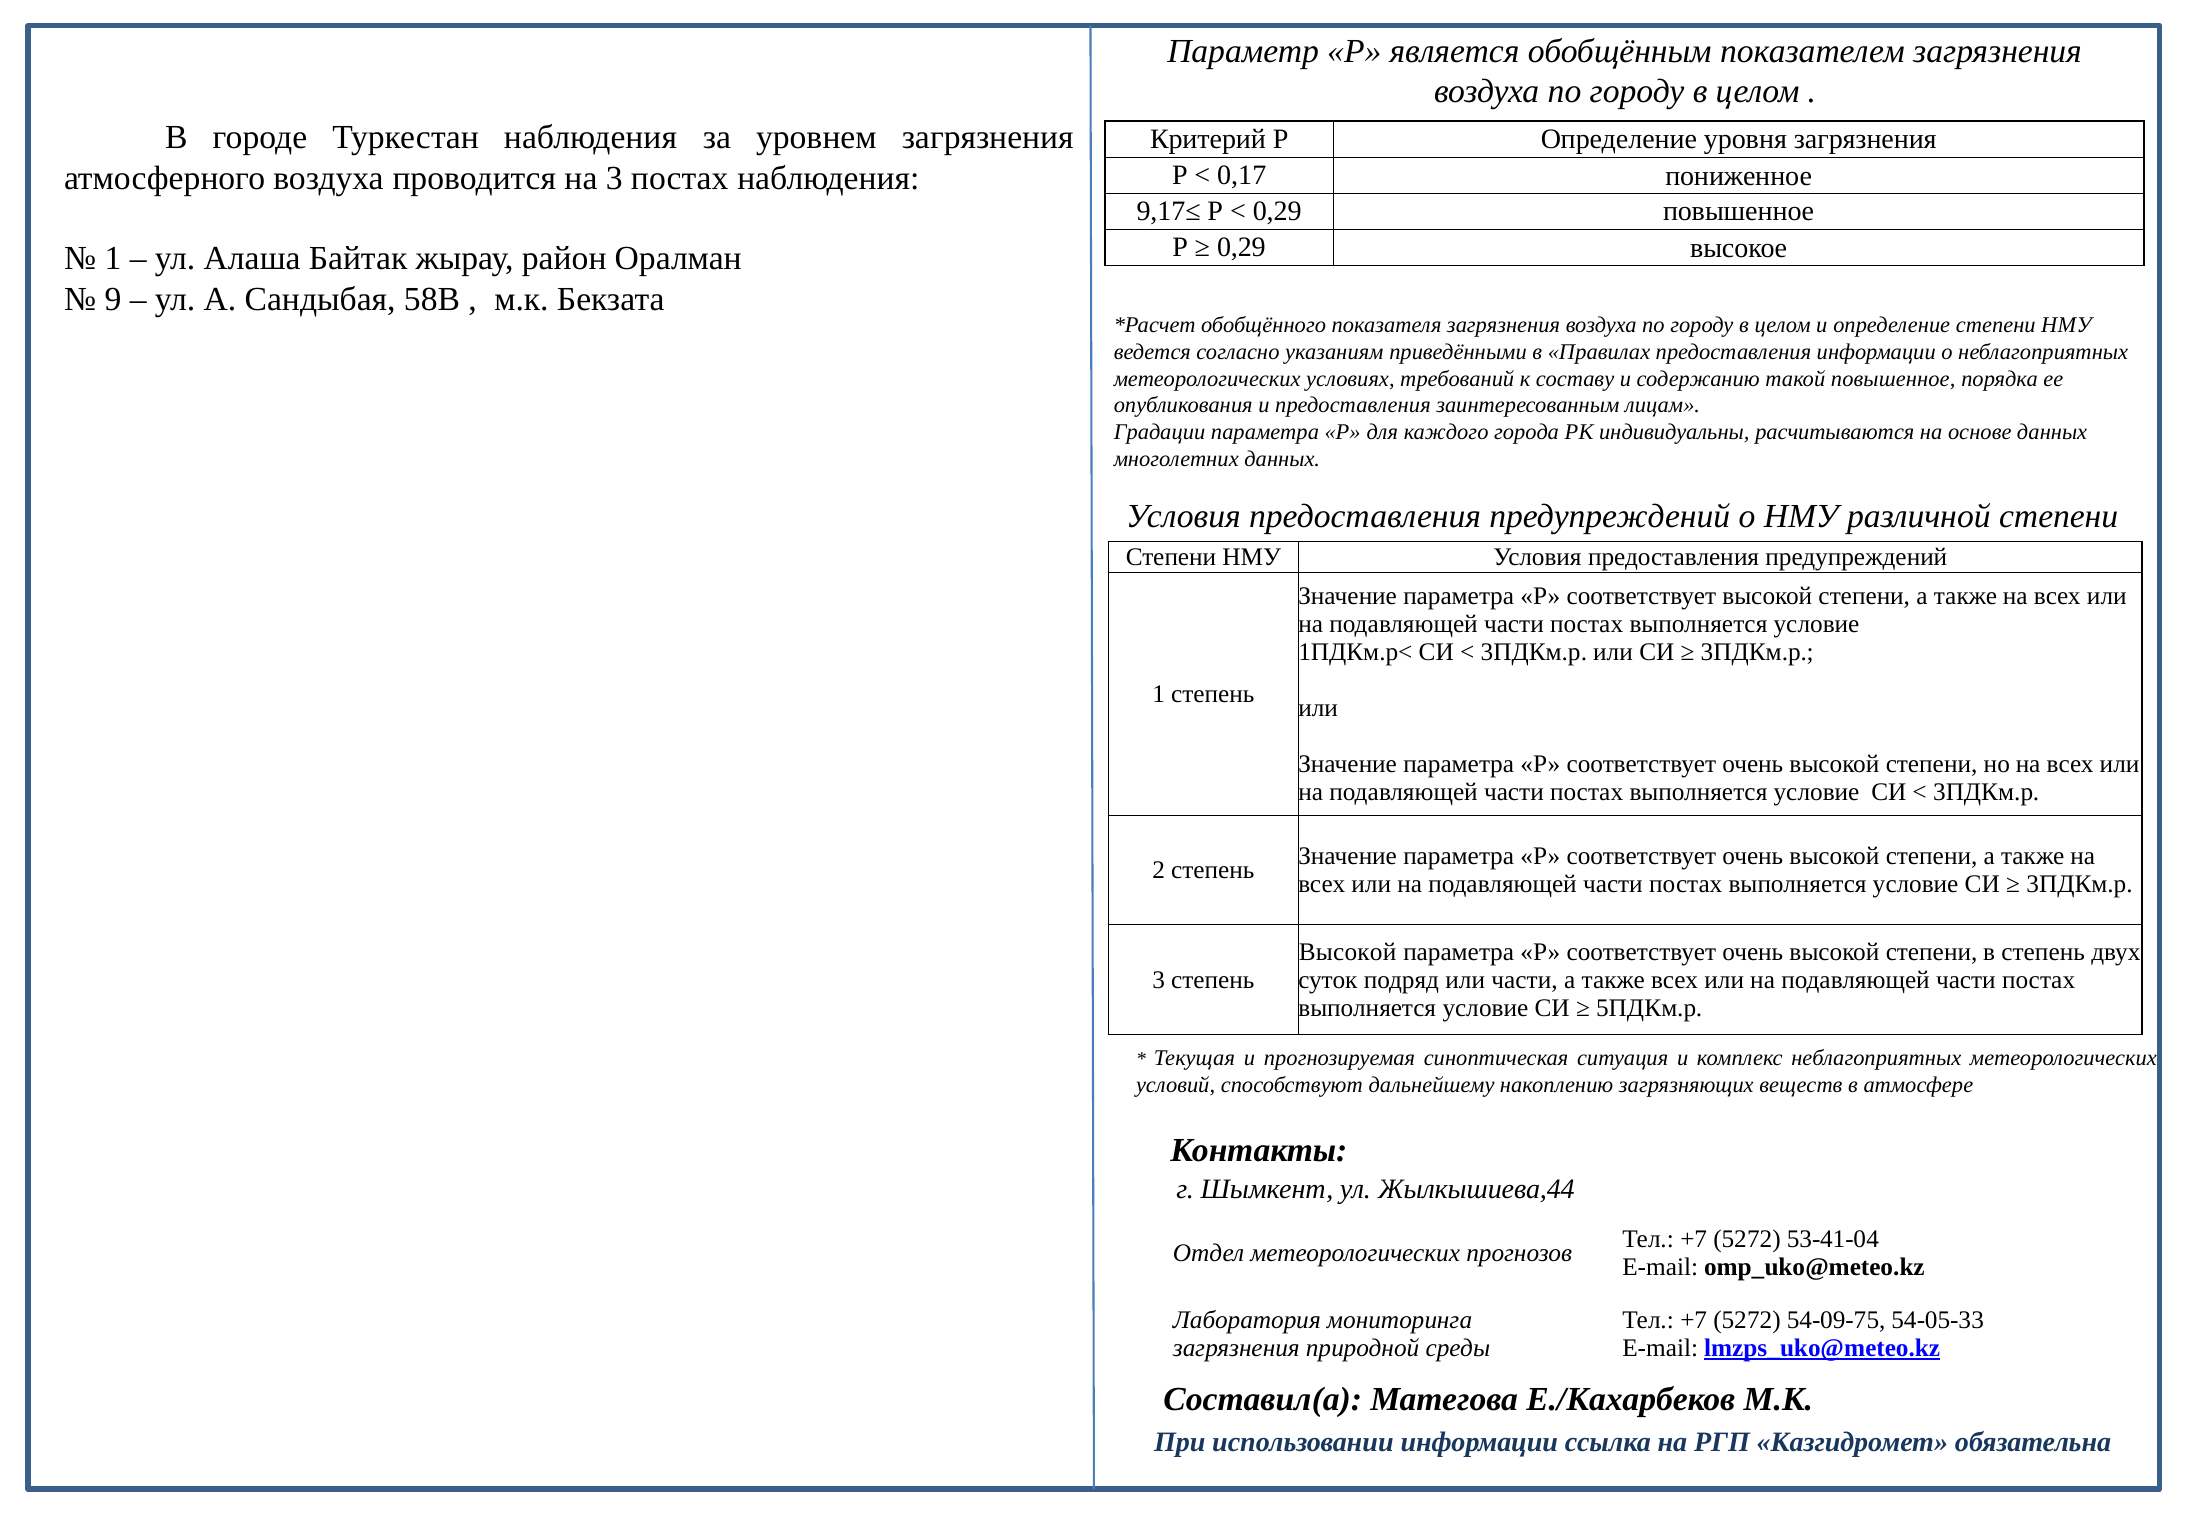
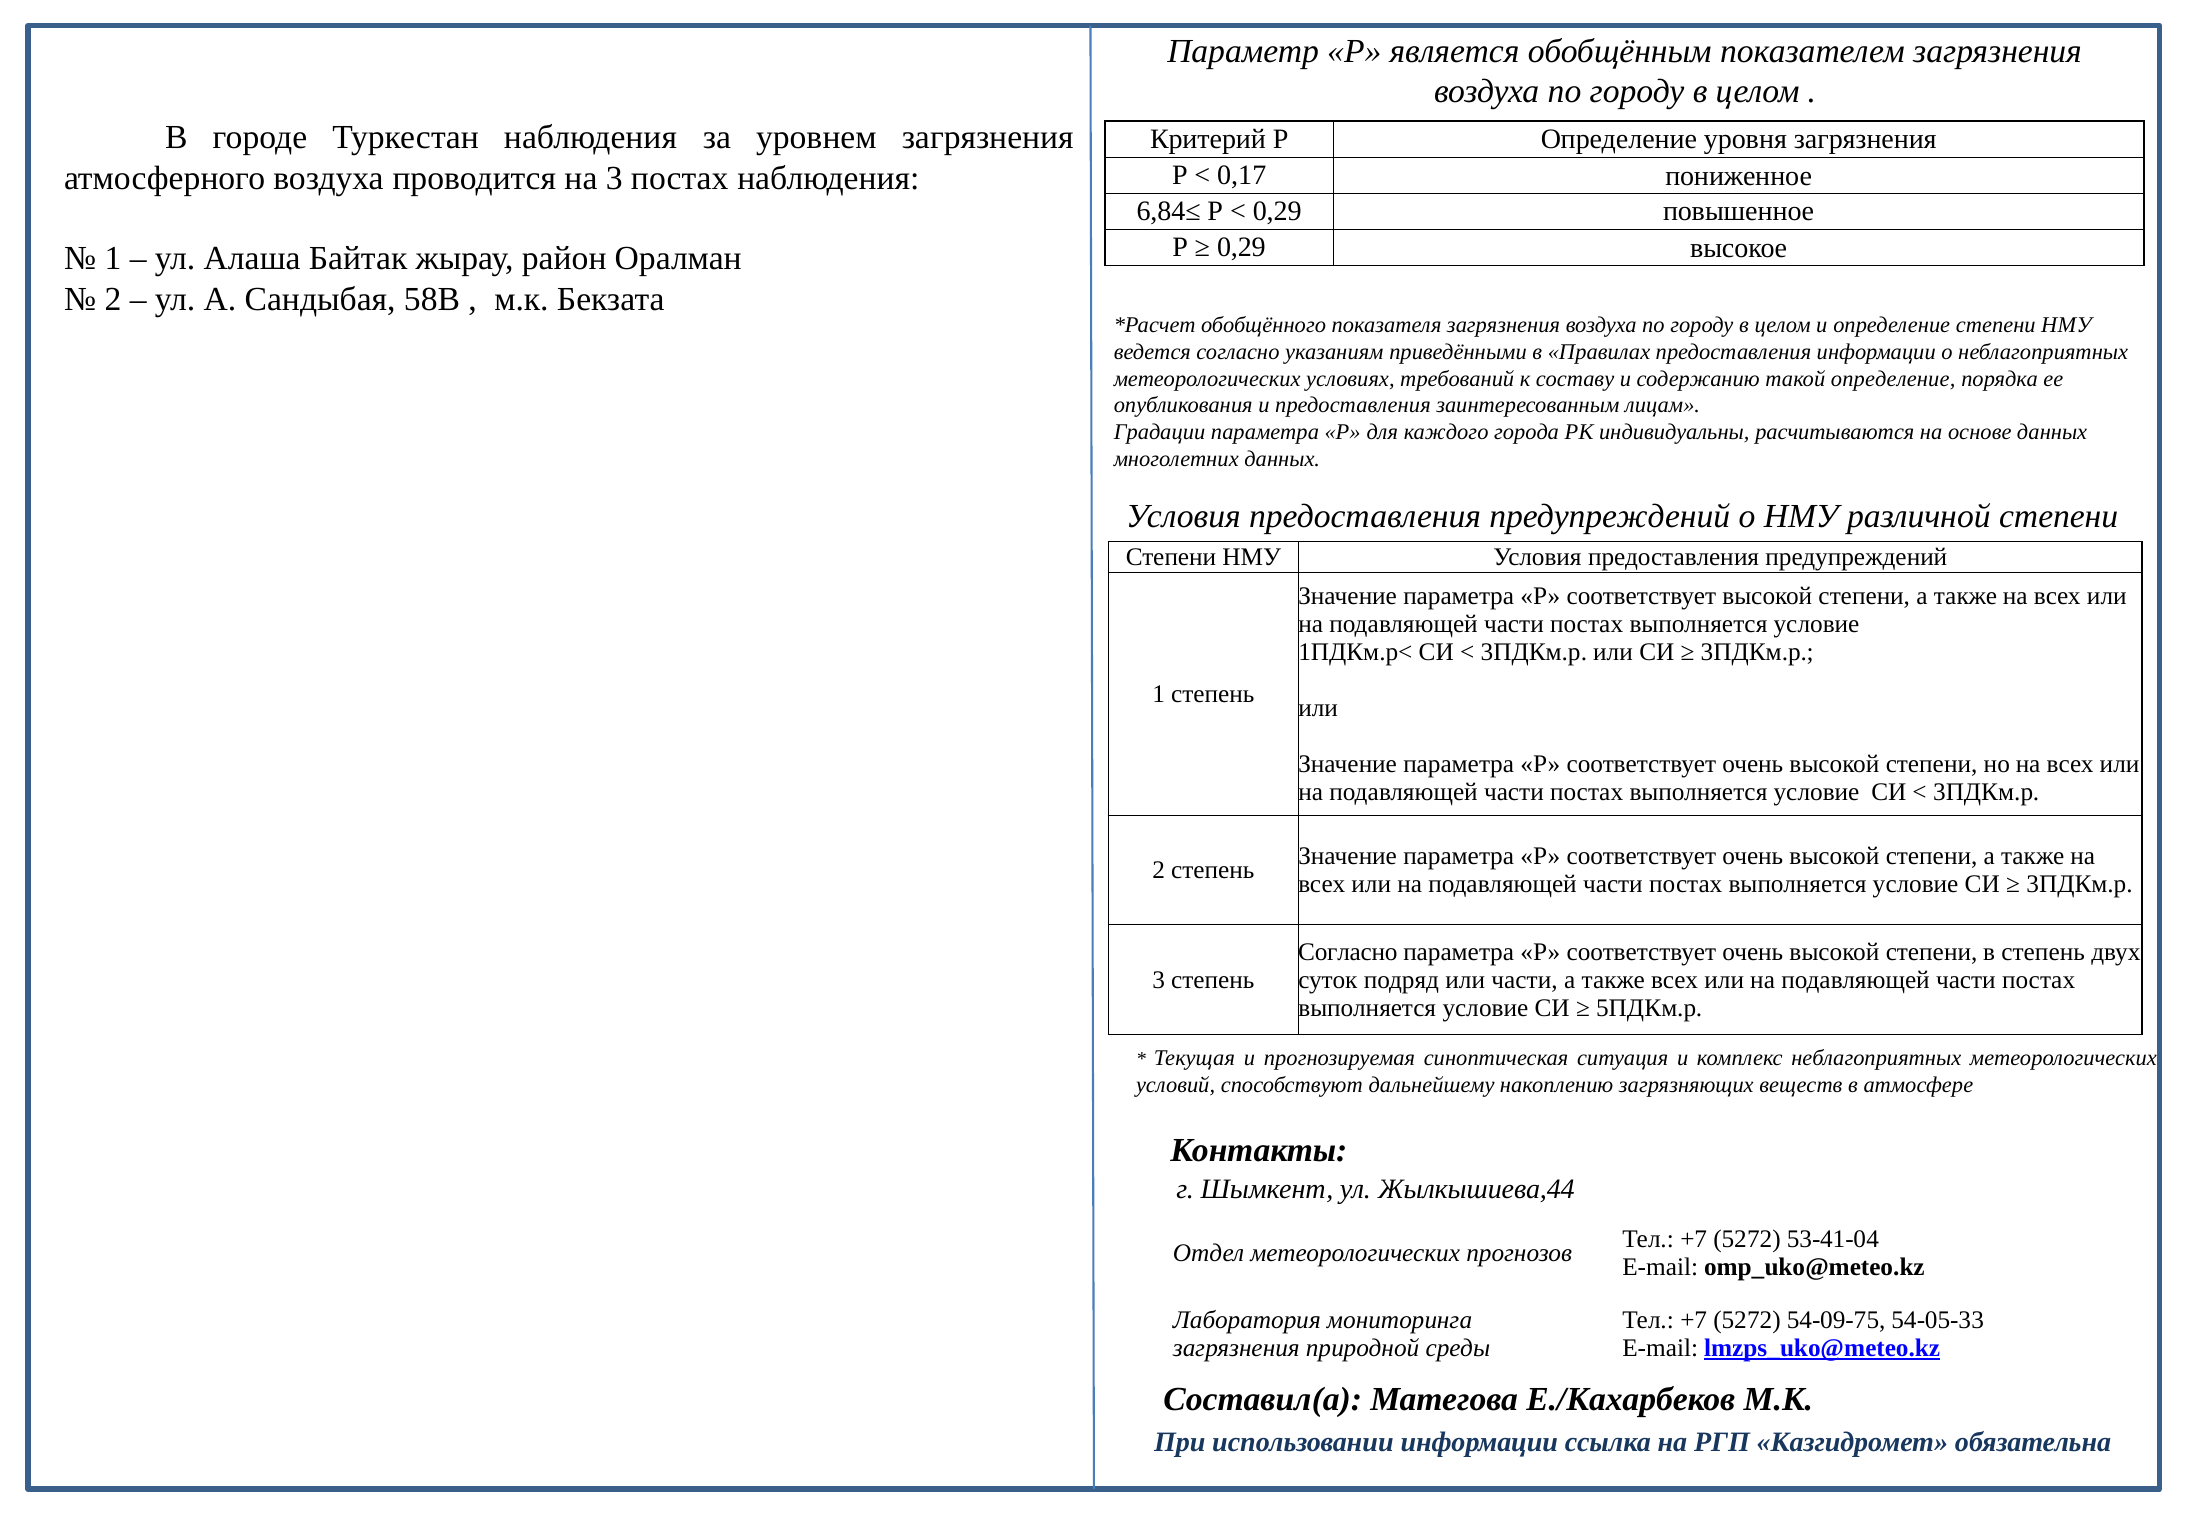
9,17≤: 9,17≤ -> 6,84≤
9 at (113, 299): 9 -> 2
такой повышенное: повышенное -> определение
Высокой at (1348, 952): Высокой -> Согласно
